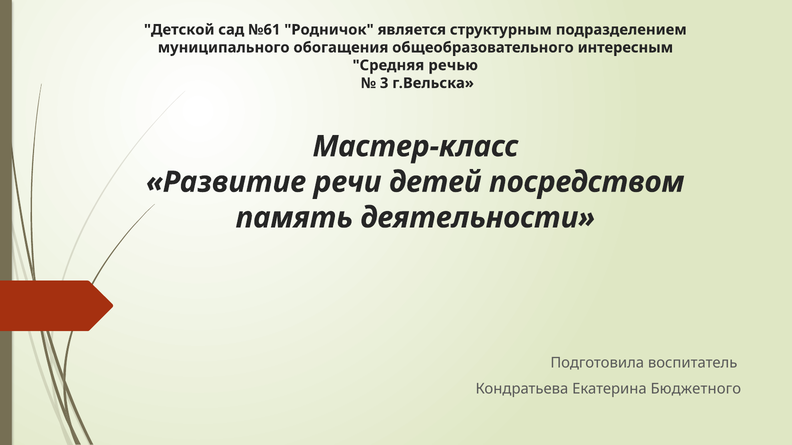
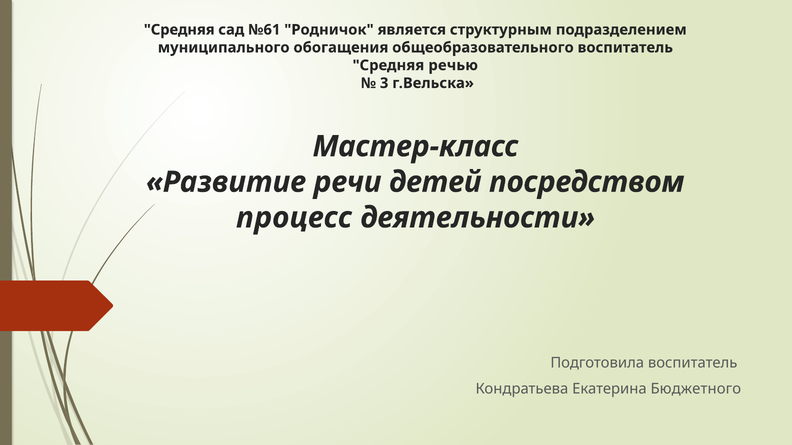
Детской at (179, 30): Детской -> Средняя
общеобразовательного интересным: интересным -> воспитатель
память: память -> процесс
